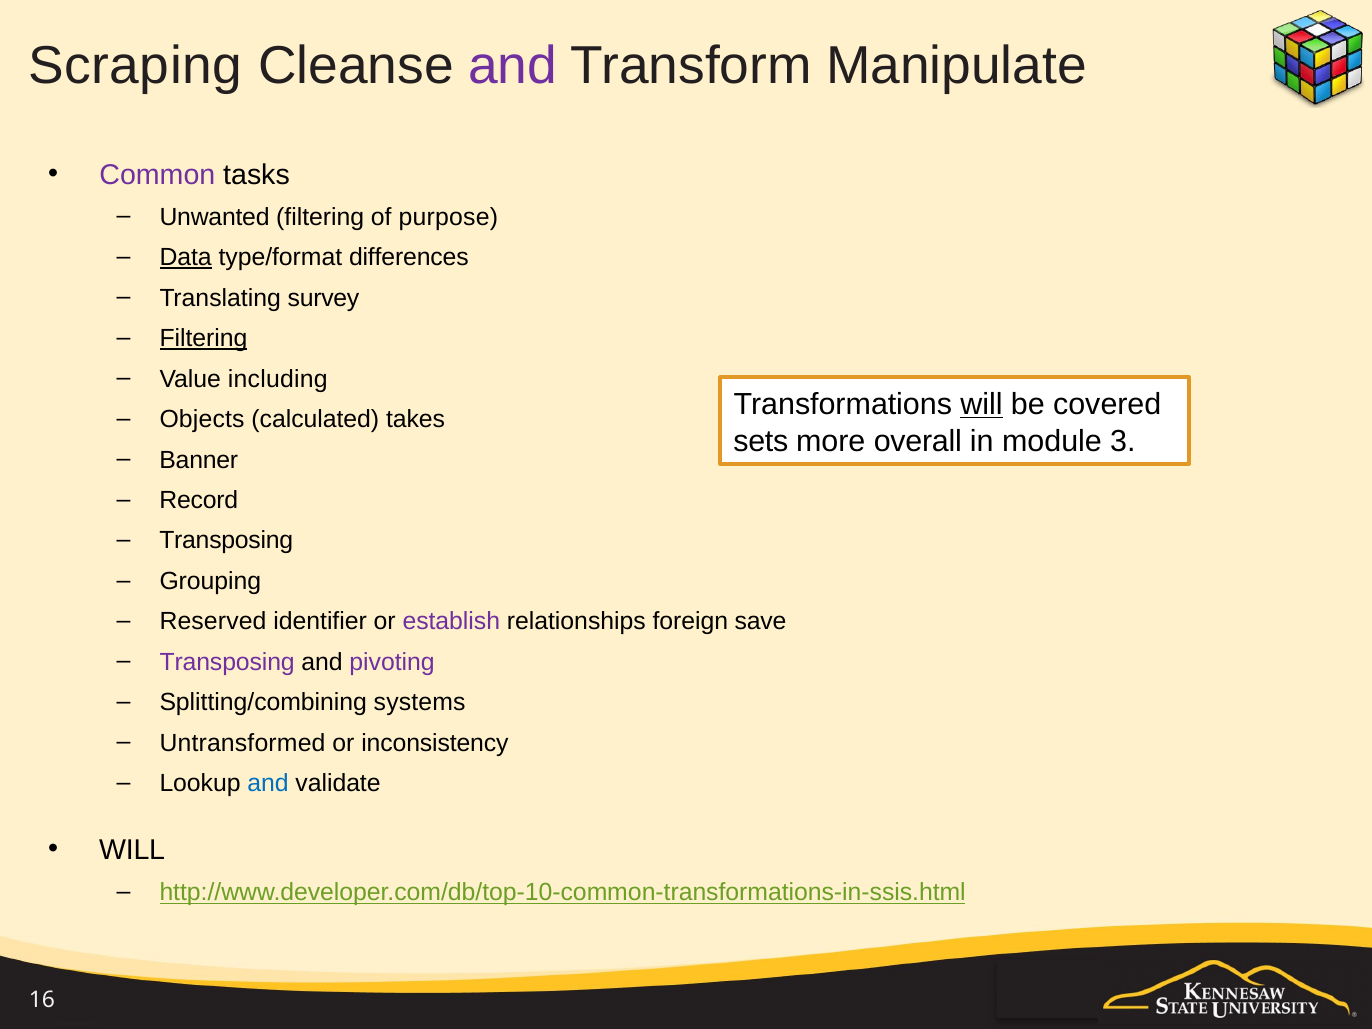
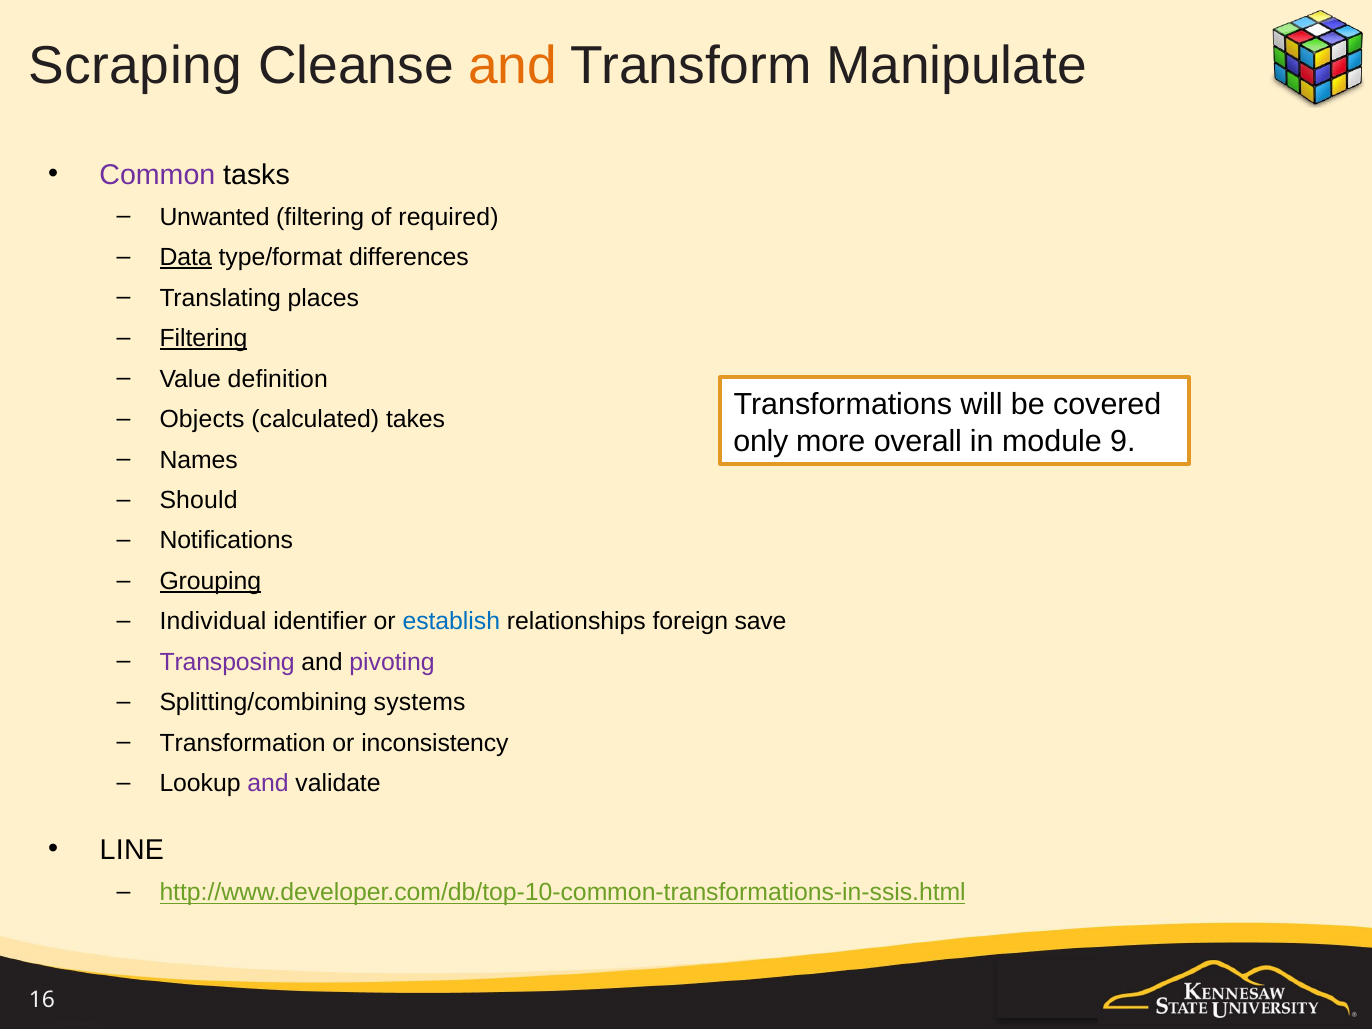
and at (513, 65) colour: purple -> orange
purpose: purpose -> required
survey: survey -> places
including: including -> definition
will at (981, 404) underline: present -> none
sets: sets -> only
3: 3 -> 9
Banner: Banner -> Names
Record: Record -> Should
Transposing at (226, 541): Transposing -> Notifications
Grouping underline: none -> present
Reserved: Reserved -> Individual
establish colour: purple -> blue
Untransformed: Untransformed -> Transformation
and at (268, 784) colour: blue -> purple
WILL at (132, 850): WILL -> LINE
